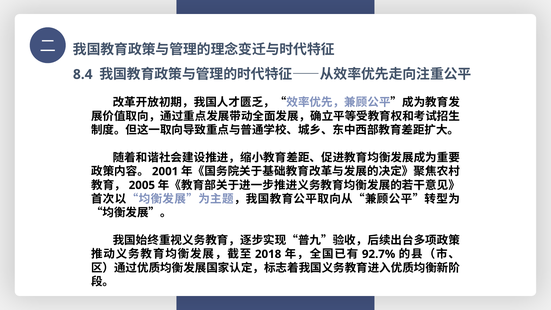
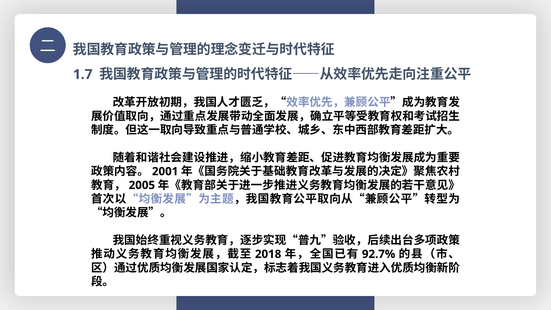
8.4: 8.4 -> 1.7
